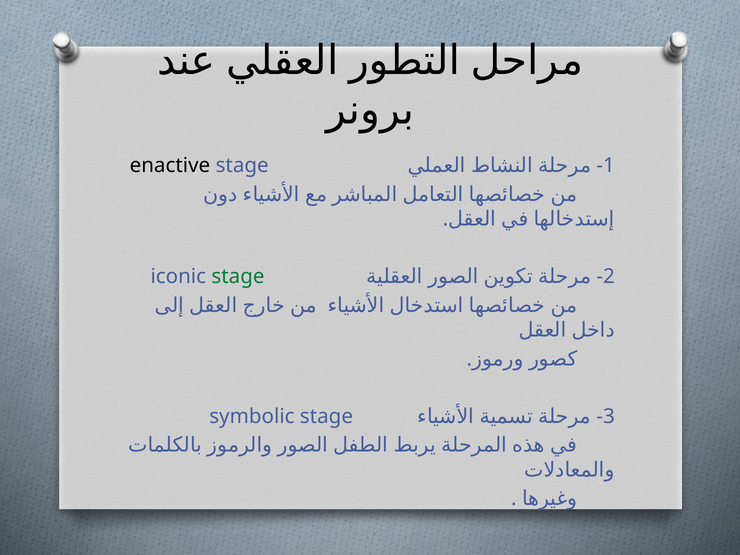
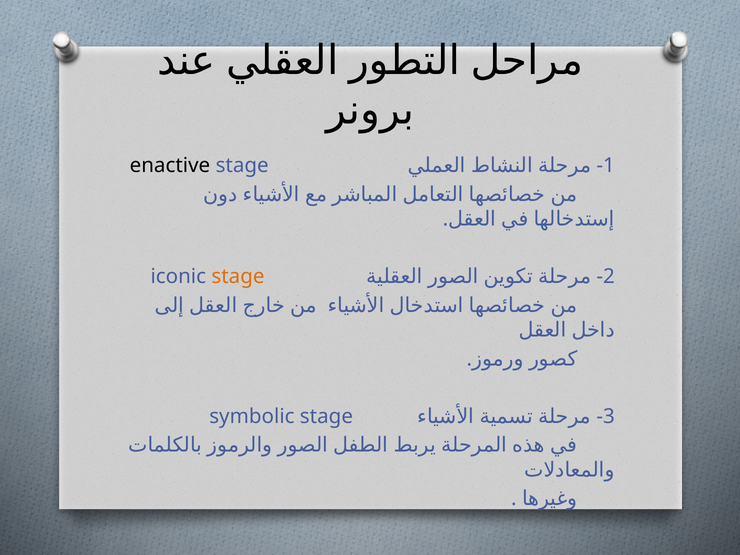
stage at (238, 277) colour: green -> orange
